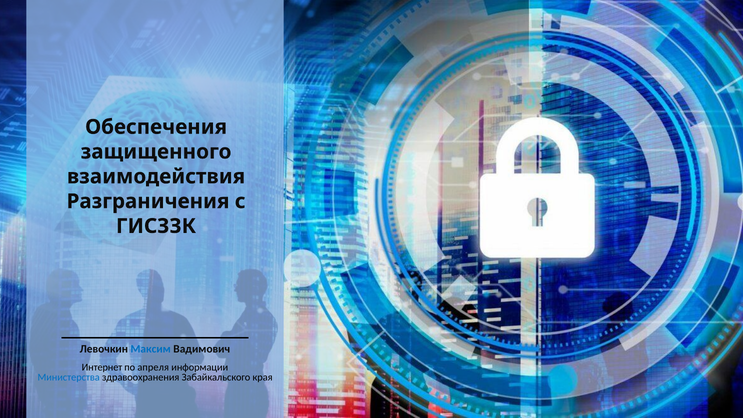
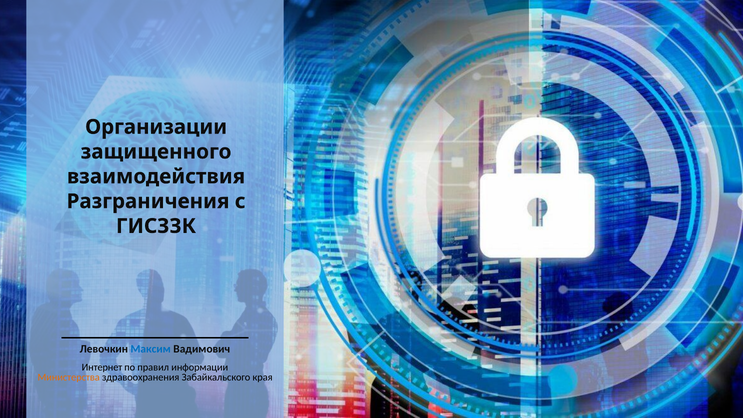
Обеспечения: Обеспечения -> Организации
апреля: апреля -> правил
Министерства colour: blue -> orange
